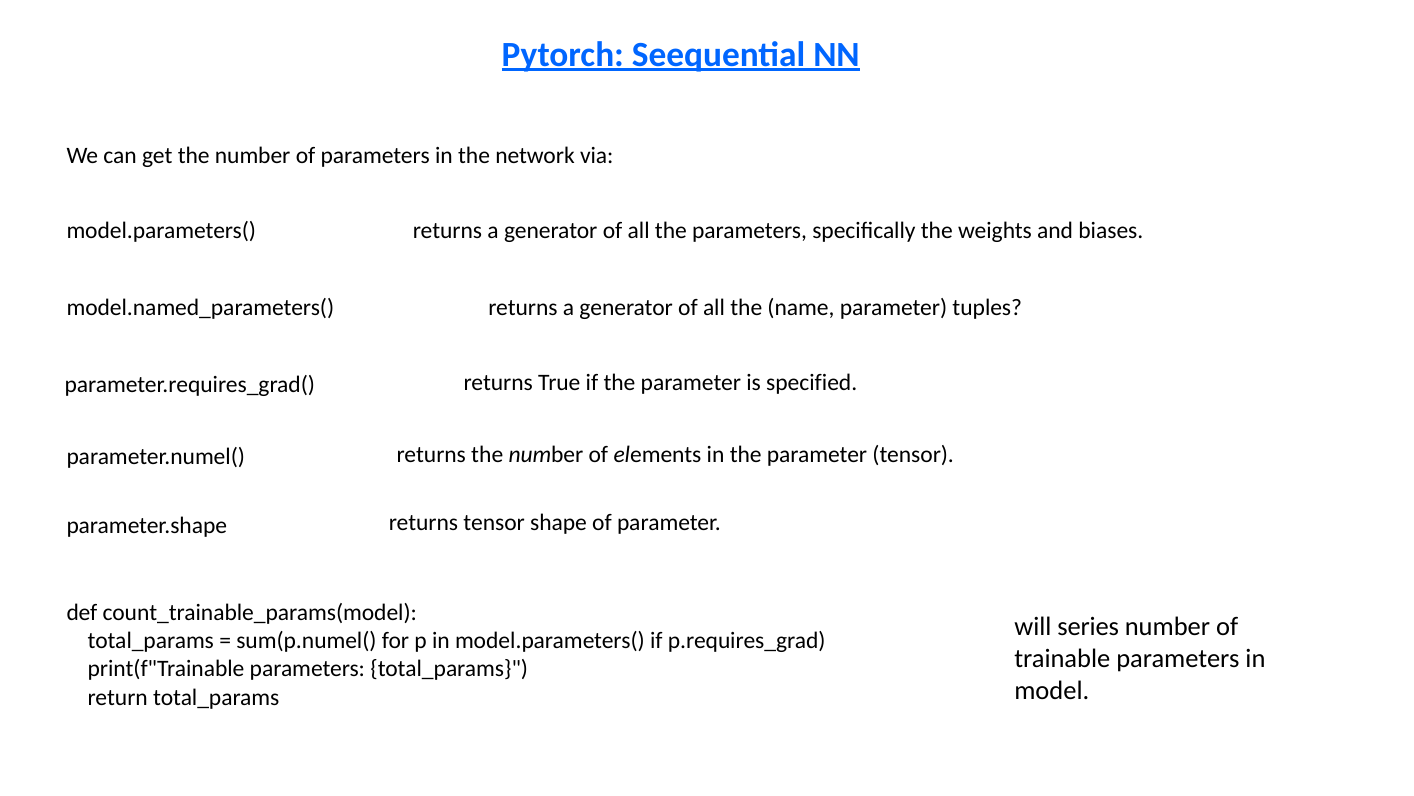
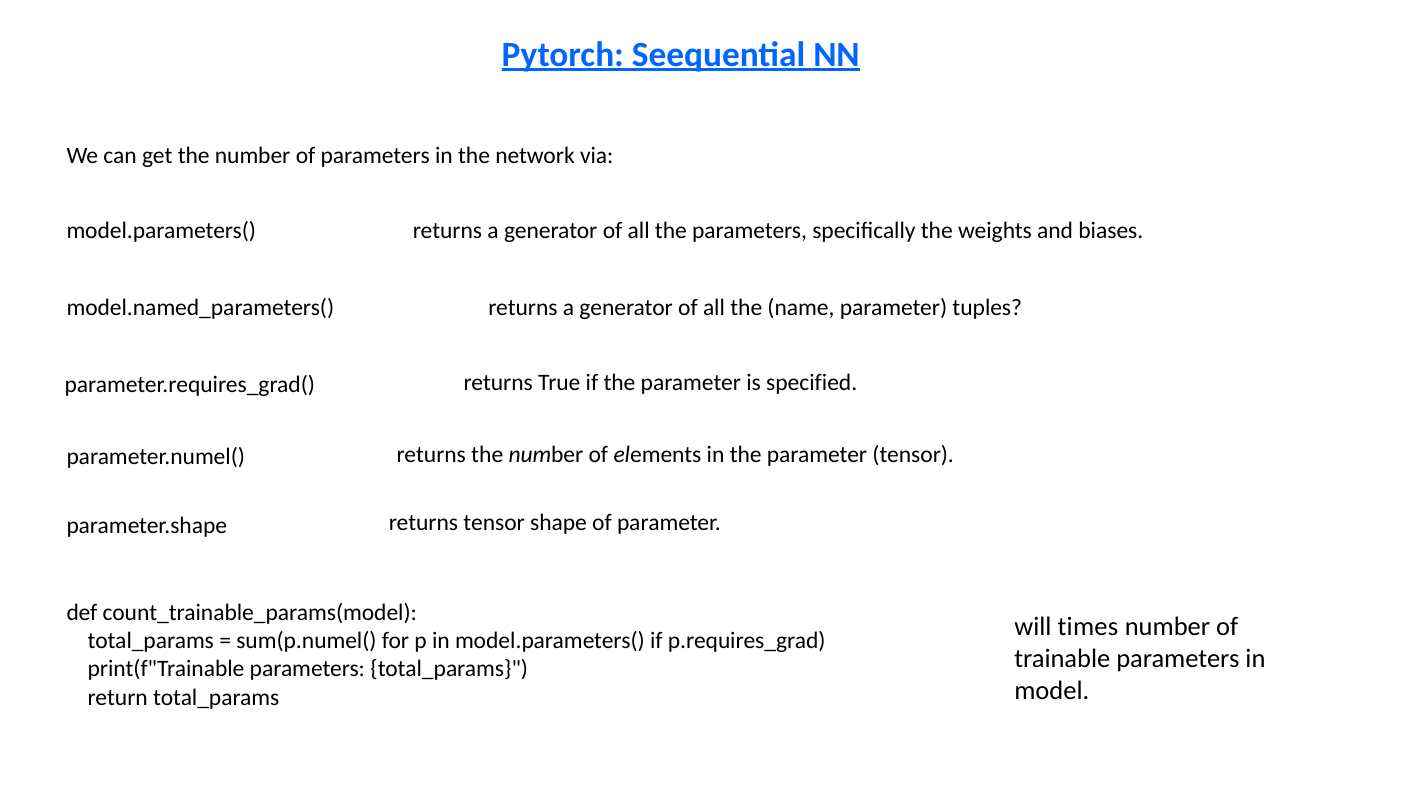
series: series -> times
